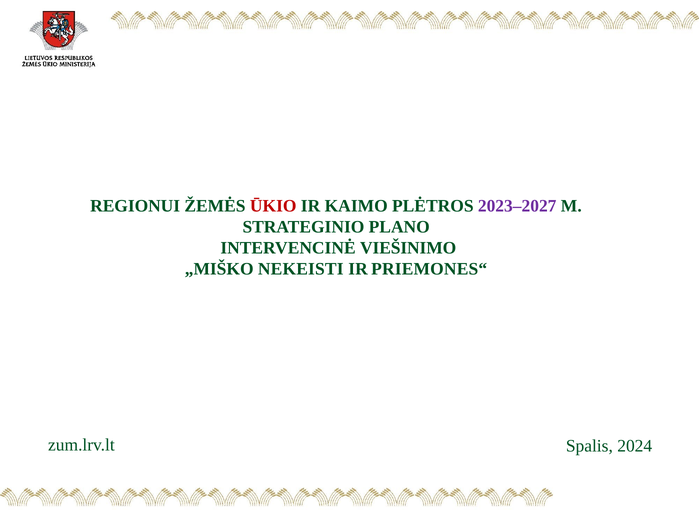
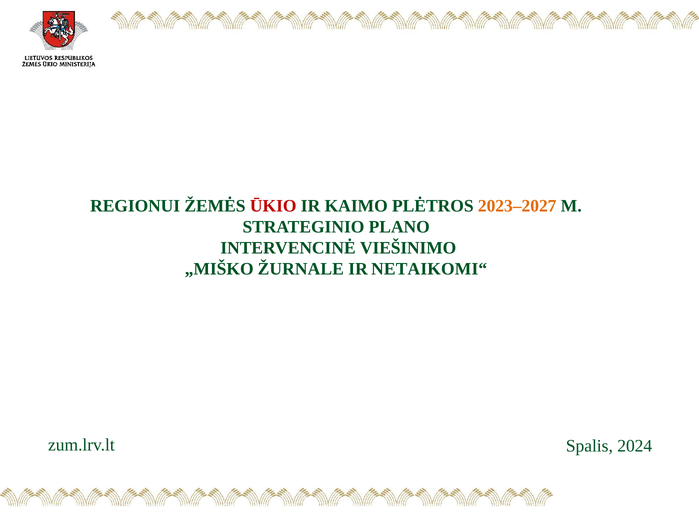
2023–2027 colour: purple -> orange
NEKEISTI: NEKEISTI -> ŽURNALE
PRIEMONES“: PRIEMONES“ -> NETAIKOMI“
